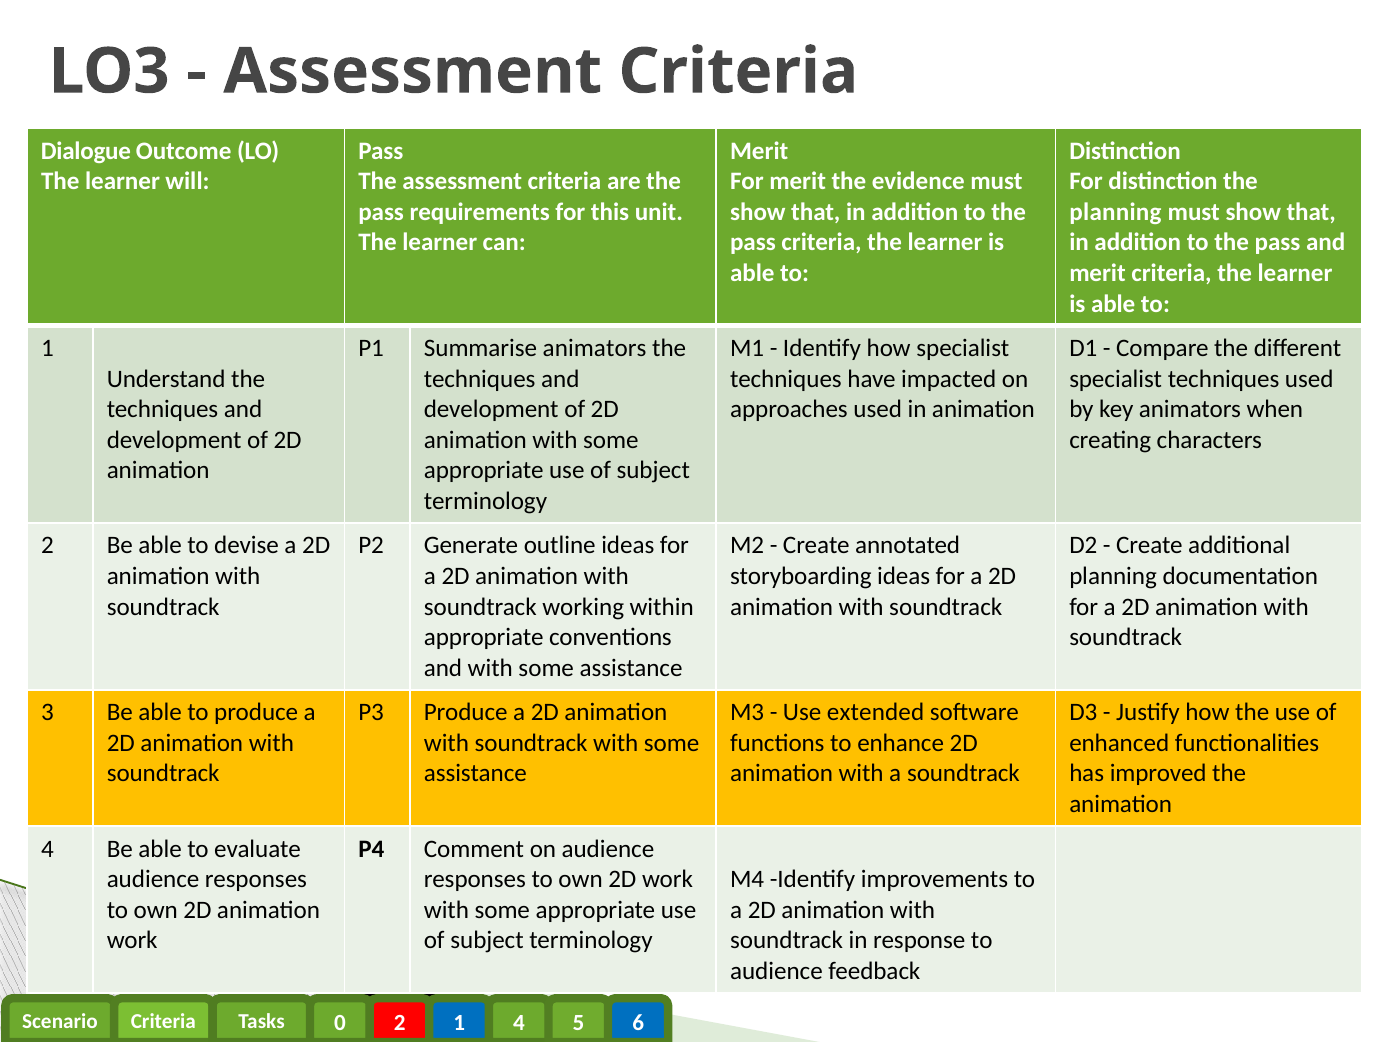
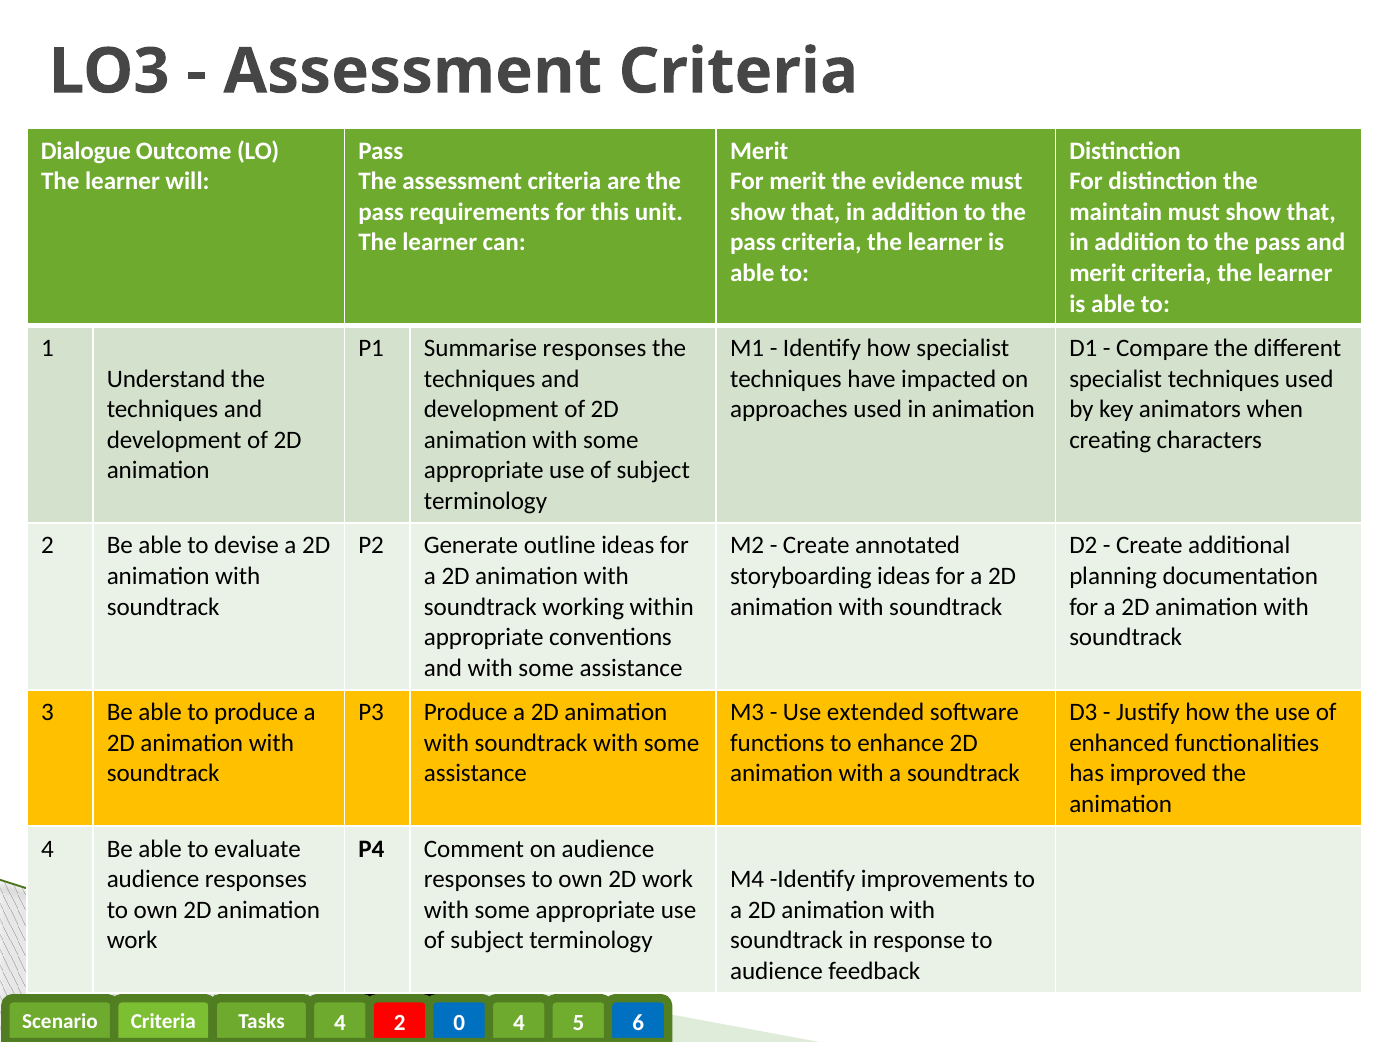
planning at (1116, 212): planning -> maintain
Summarise animators: animators -> responses
0 at (340, 1022): 0 -> 4
2 1: 1 -> 0
